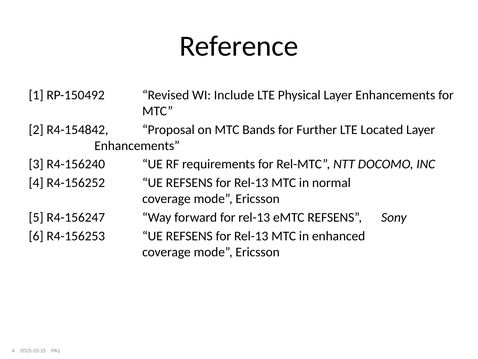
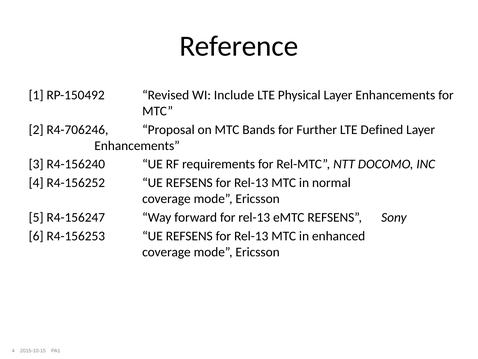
R4-154842: R4-154842 -> R4-706246
Located: Located -> Defined
